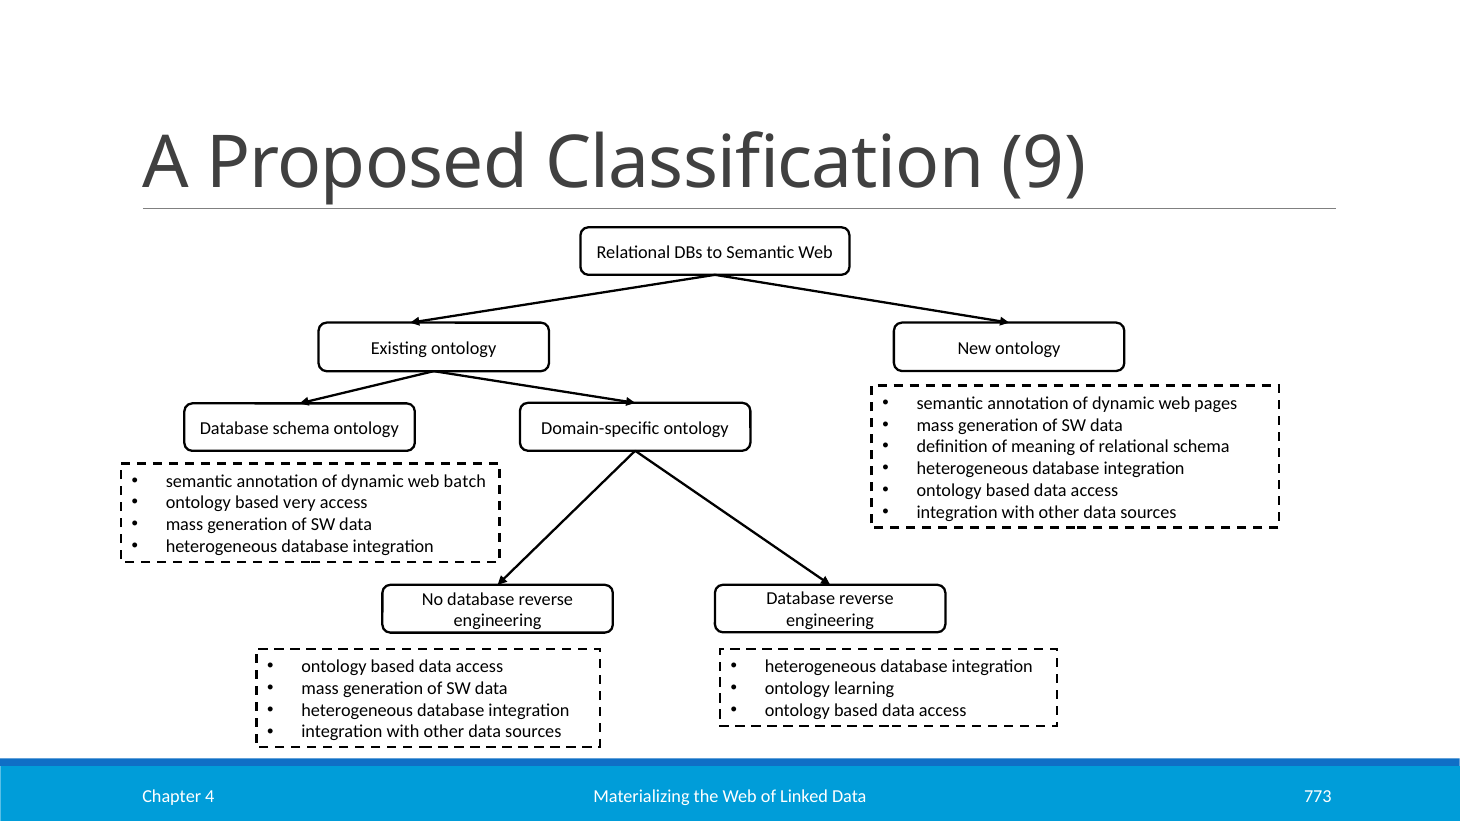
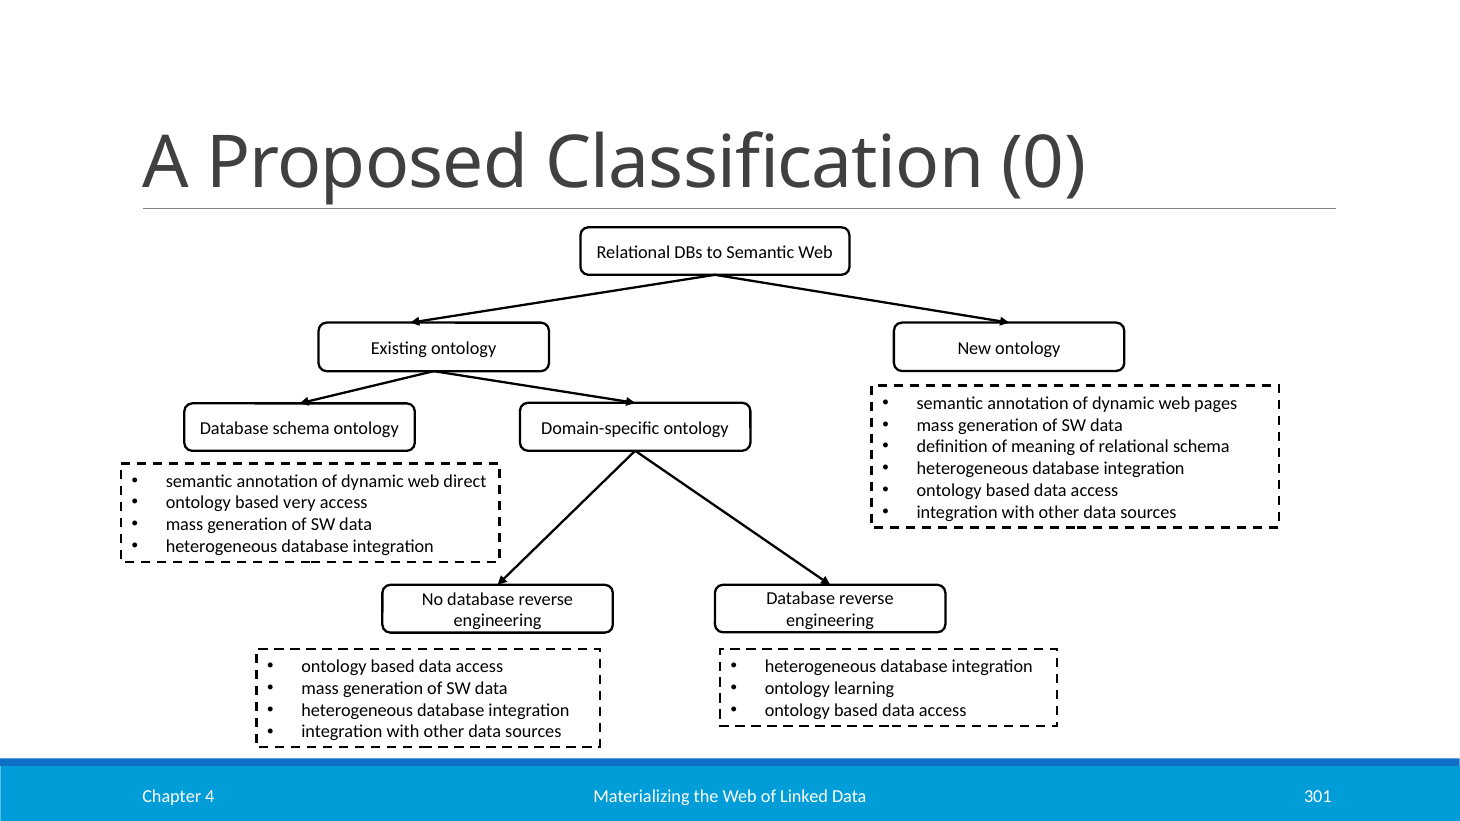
9: 9 -> 0
batch: batch -> direct
773: 773 -> 301
